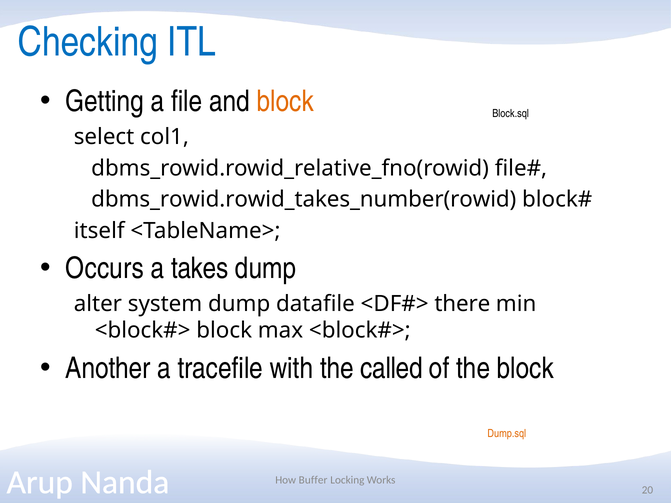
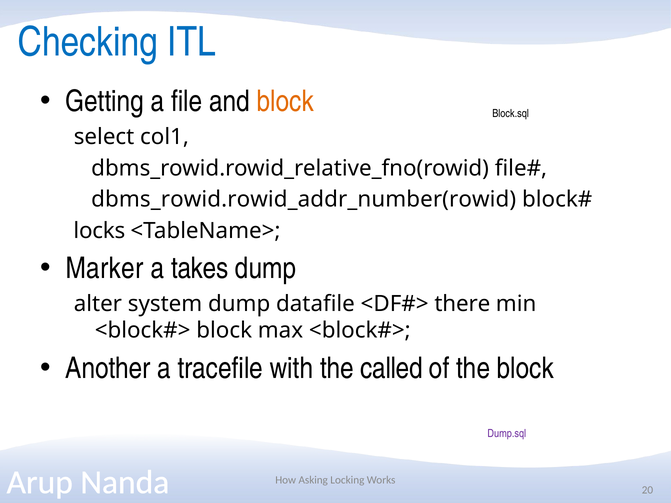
dbms_rowid.rowid_takes_number(rowid: dbms_rowid.rowid_takes_number(rowid -> dbms_rowid.rowid_addr_number(rowid
itself: itself -> locks
Occurs: Occurs -> Marker
Dump.sql colour: orange -> purple
Buffer: Buffer -> Asking
